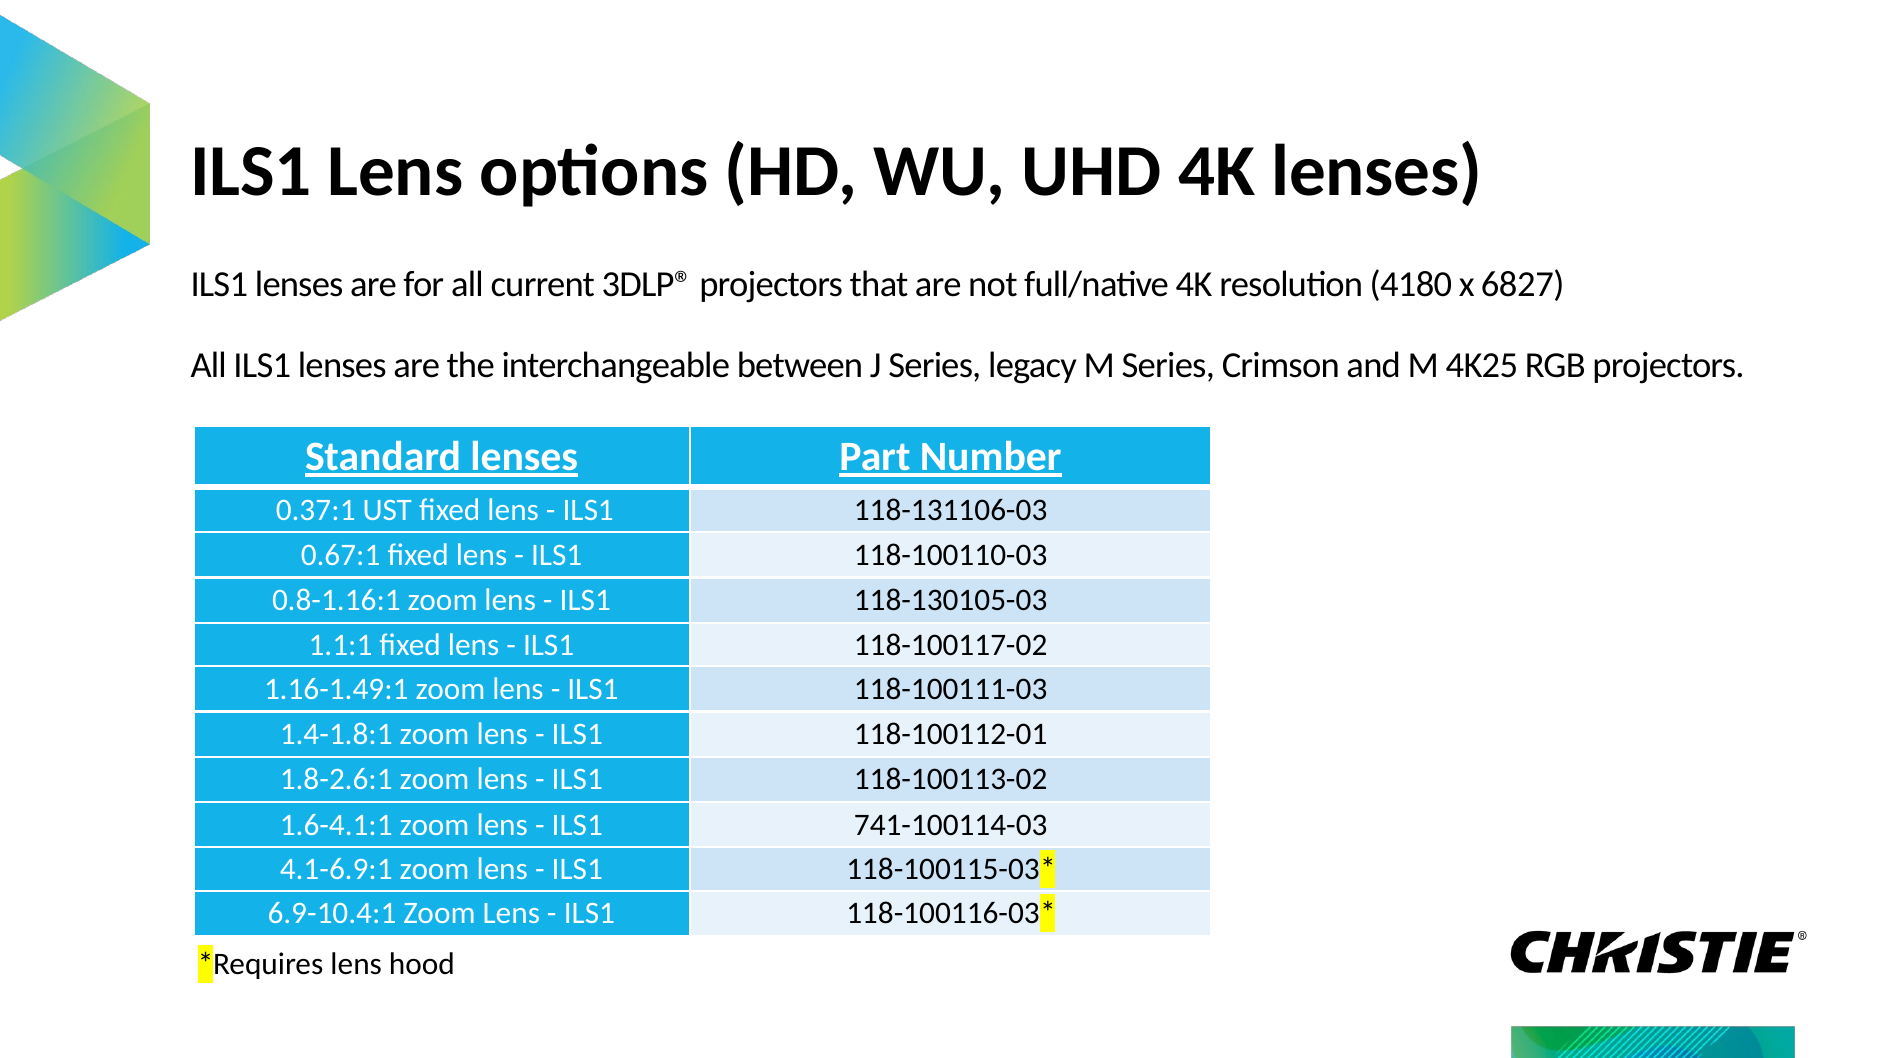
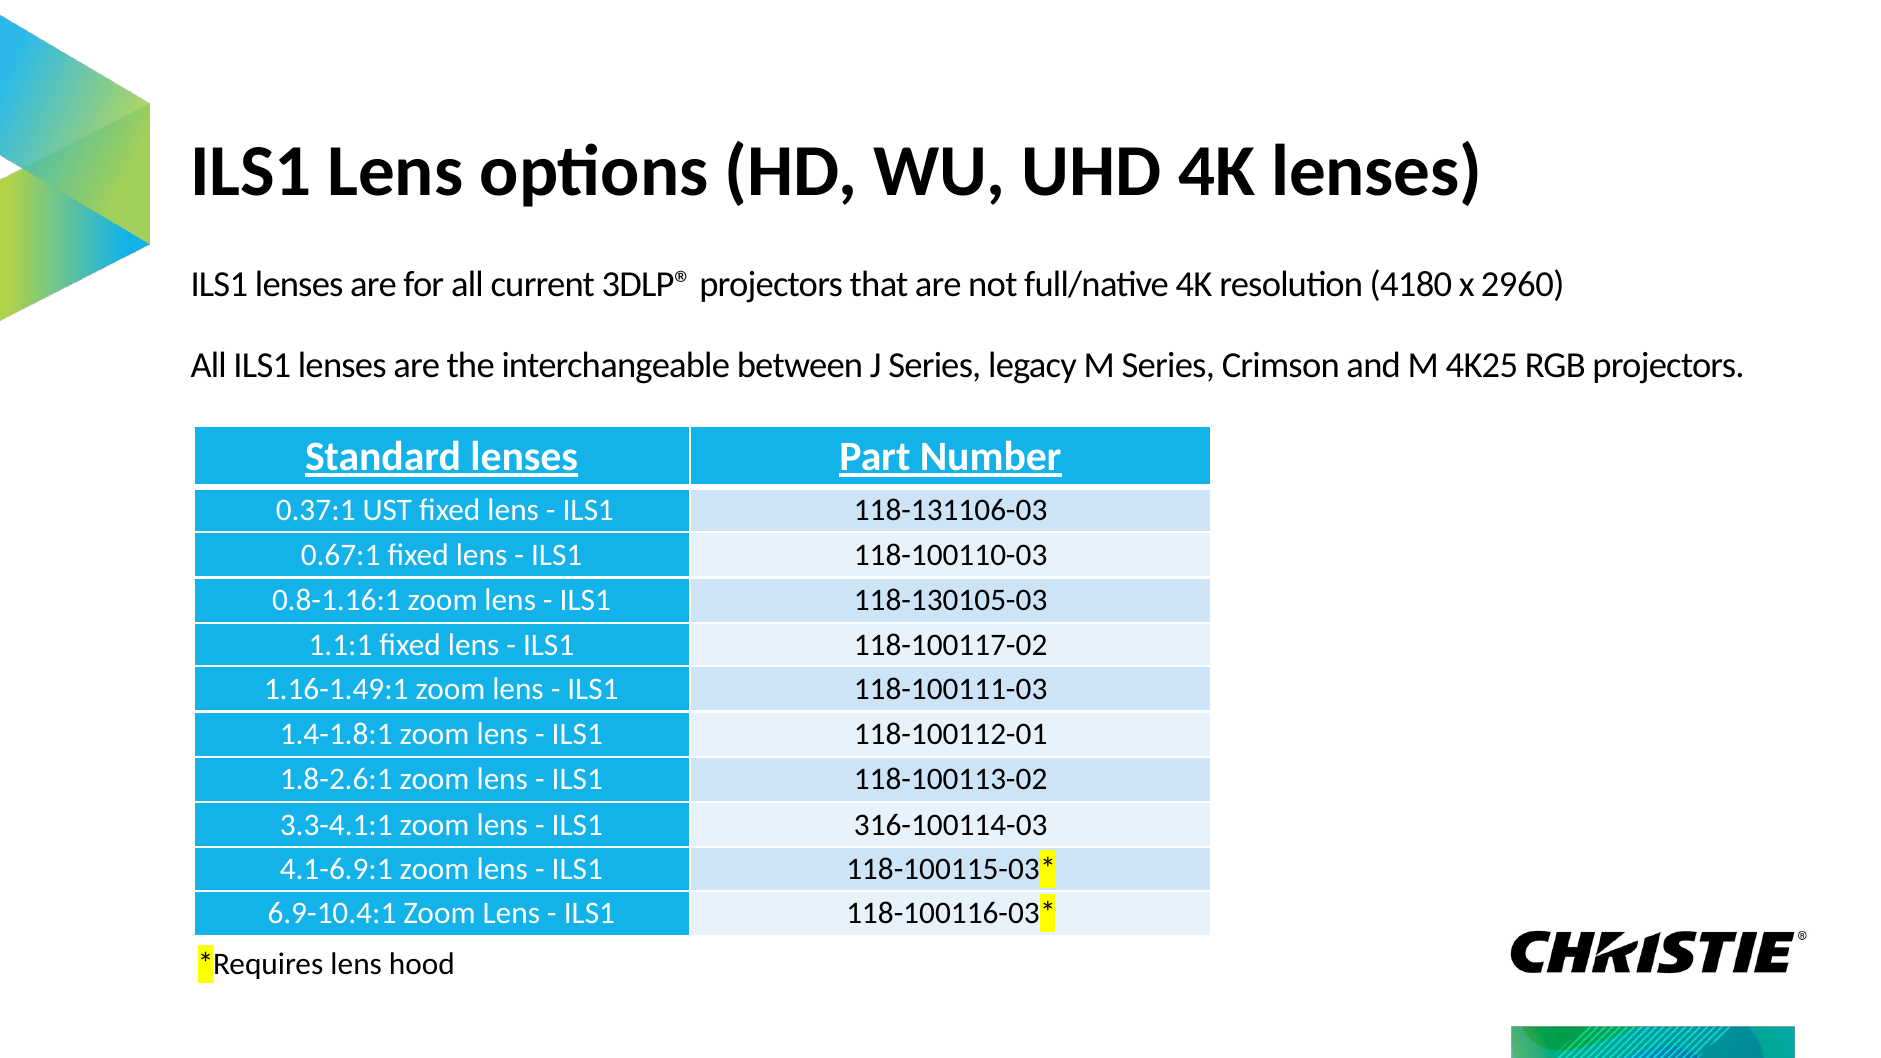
6827: 6827 -> 2960
1.6-4.1:1: 1.6-4.1:1 -> 3.3-4.1:1
741-100114-03: 741-100114-03 -> 316-100114-03
